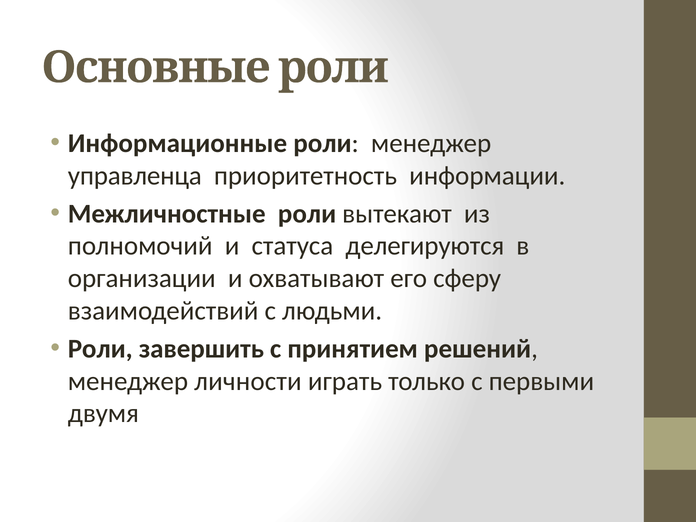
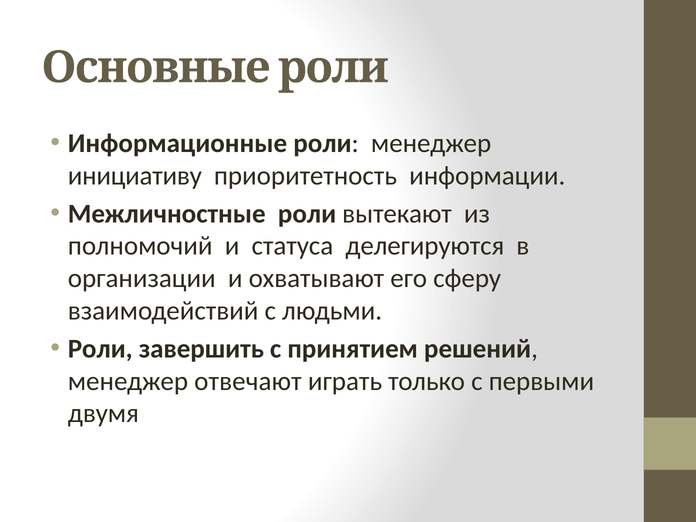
управленца: управленца -> инициативу
личности: личности -> отвечают
